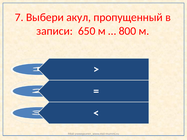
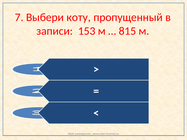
акул: акул -> коту
650: 650 -> 153
800: 800 -> 815
